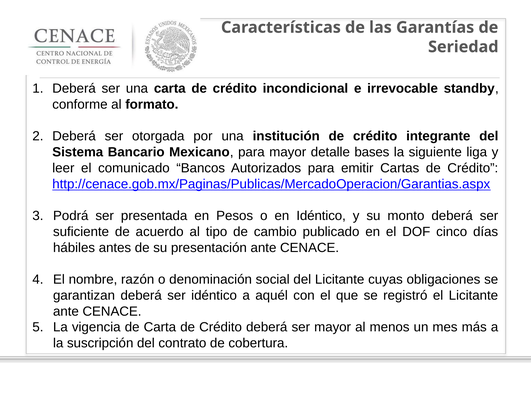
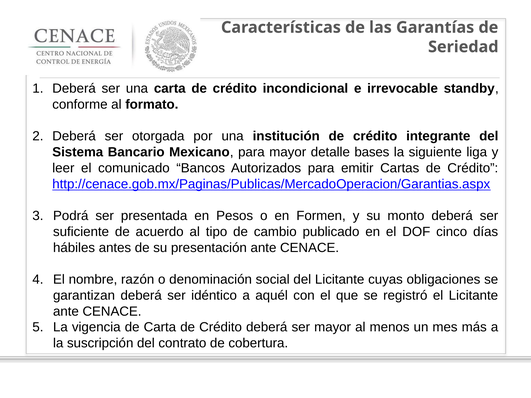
en Idéntico: Idéntico -> Formen
